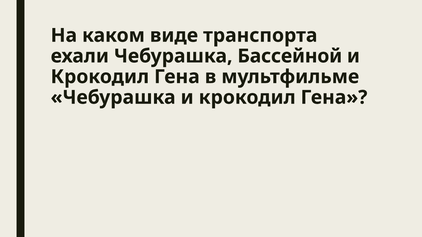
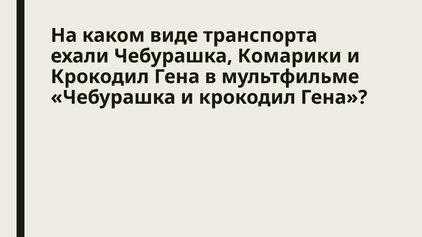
Бассейной: Бассейной -> Комарики
